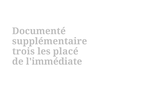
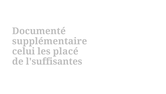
trois: trois -> celui
l'immédiate: l'immédiate -> l'suffisantes
